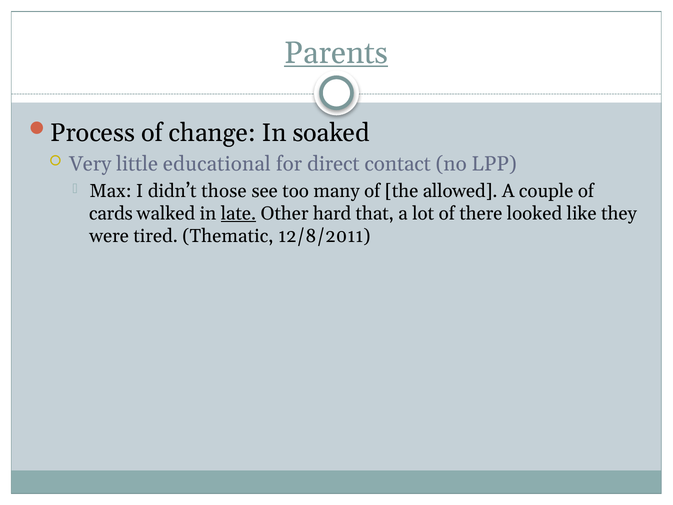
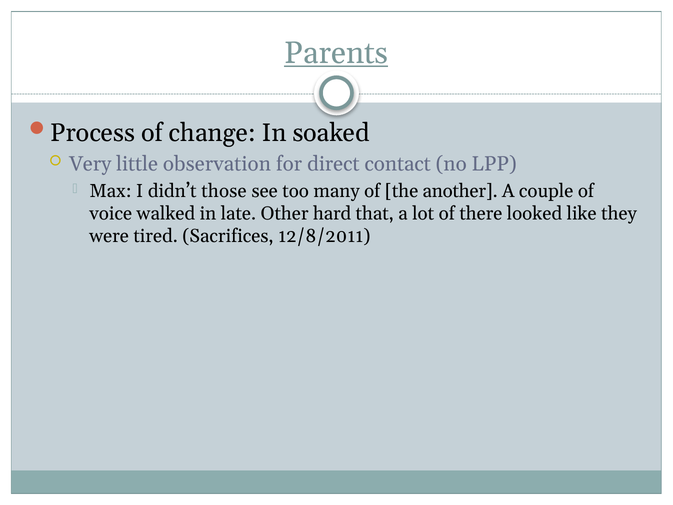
educational: educational -> observation
allowed: allowed -> another
cards: cards -> voice
late underline: present -> none
Thematic: Thematic -> Sacrifices
